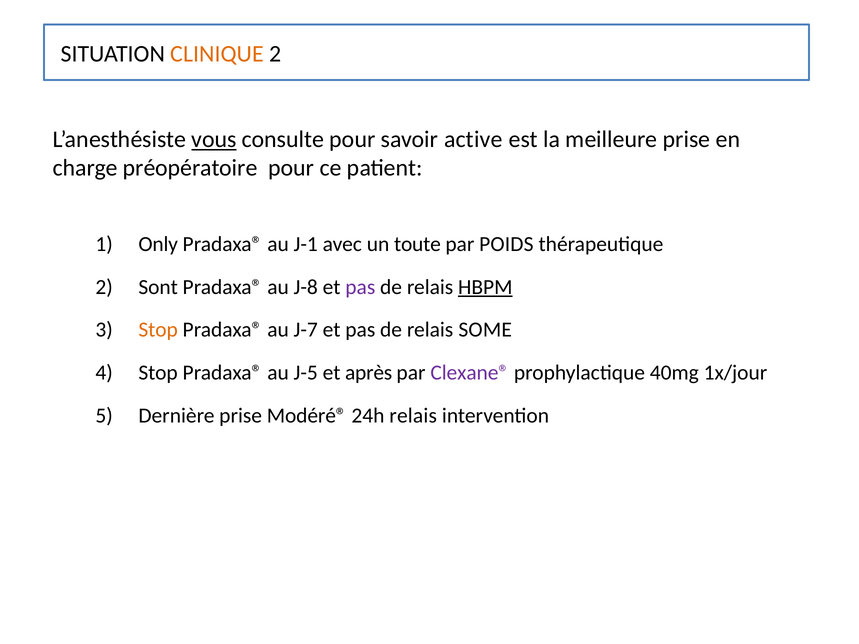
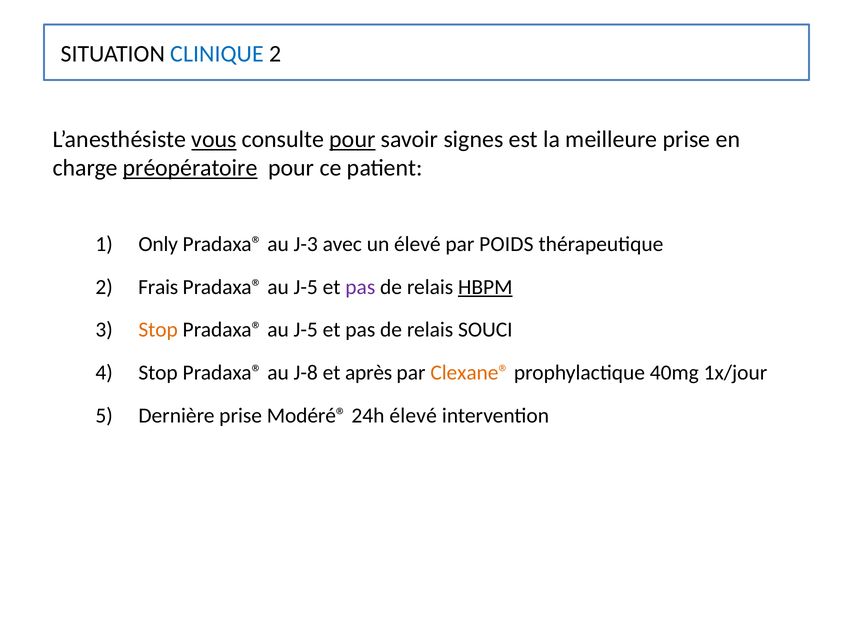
CLINIQUE colour: orange -> blue
pour at (352, 140) underline: none -> present
active: active -> signes
préopératoire underline: none -> present
J-1: J-1 -> J-3
un toute: toute -> élevé
Sont: Sont -> Frais
J-8 at (306, 287): J-8 -> J-5
J-7 at (306, 330): J-7 -> J-5
SOME: SOME -> SOUCI
J-5: J-5 -> J-8
Clexane® colour: purple -> orange
24h relais: relais -> élevé
